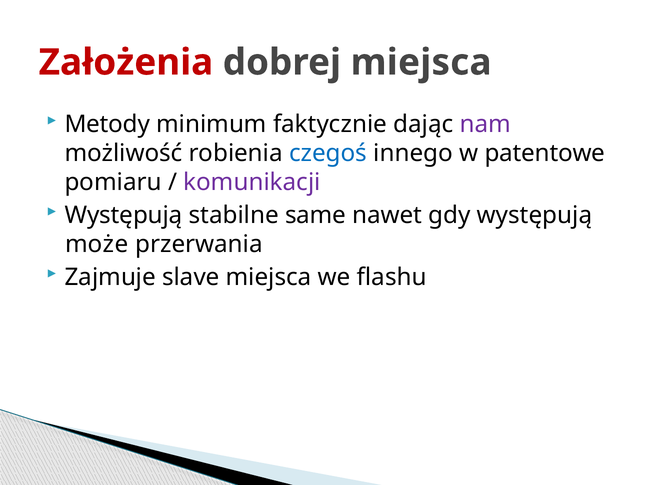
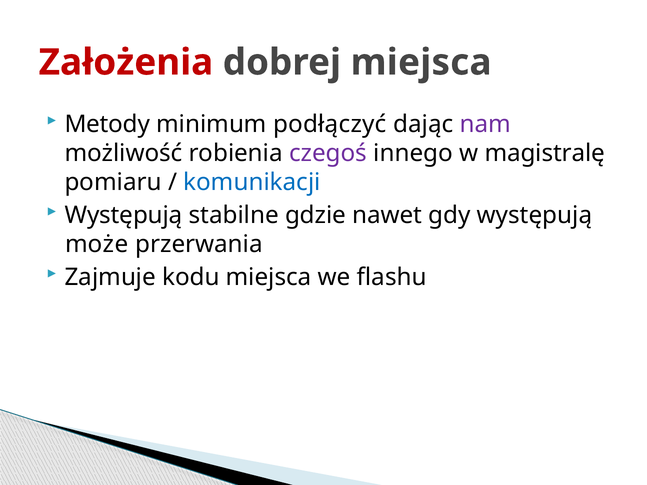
faktycznie: faktycznie -> podłączyć
czegoś colour: blue -> purple
patentowe: patentowe -> magistralę
komunikacji colour: purple -> blue
same: same -> gdzie
slave: slave -> kodu
